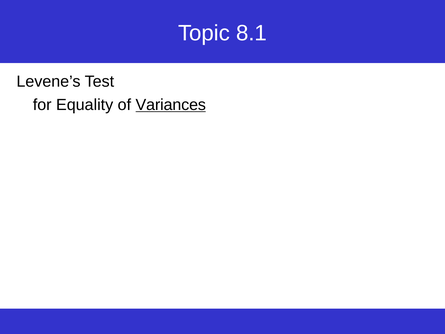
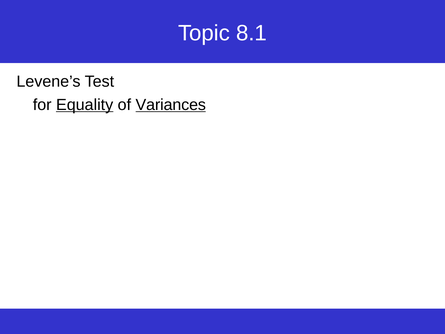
Equality underline: none -> present
